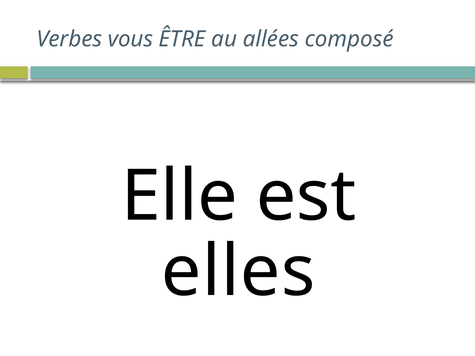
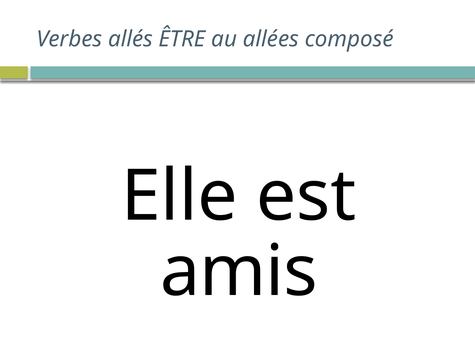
vous: vous -> allés
elles: elles -> amis
